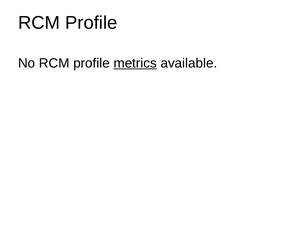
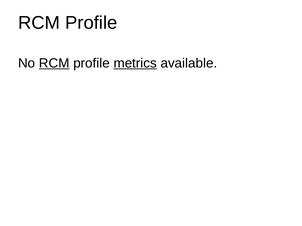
RCM at (54, 63) underline: none -> present
